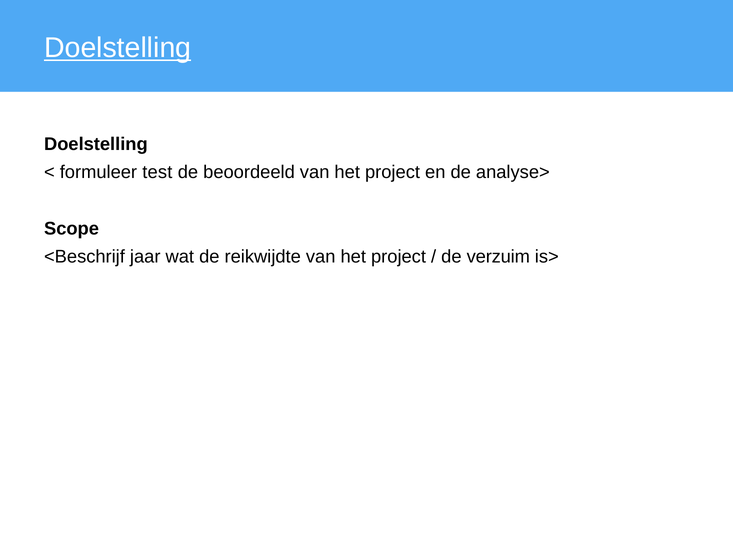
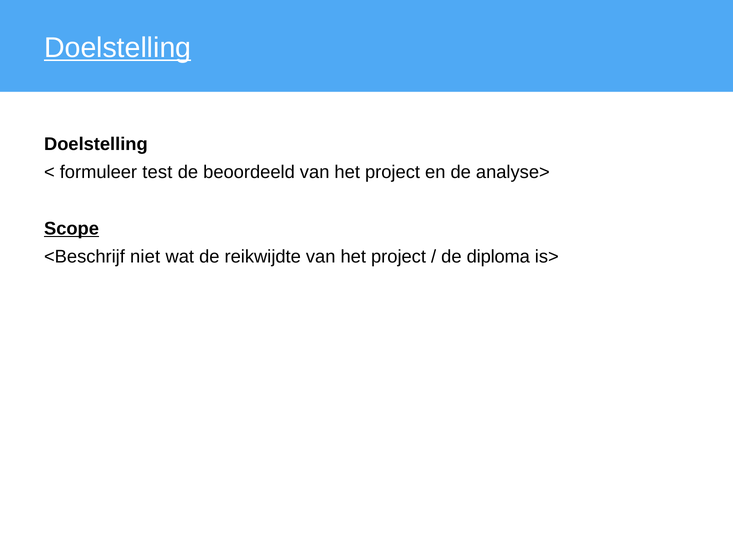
Scope underline: none -> present
jaar: jaar -> niet
verzuim: verzuim -> diploma
